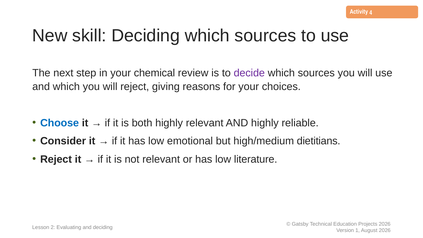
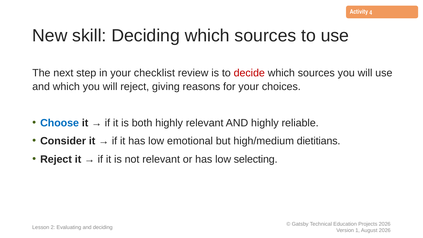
chemical: chemical -> checklist
decide colour: purple -> red
literature: literature -> selecting
